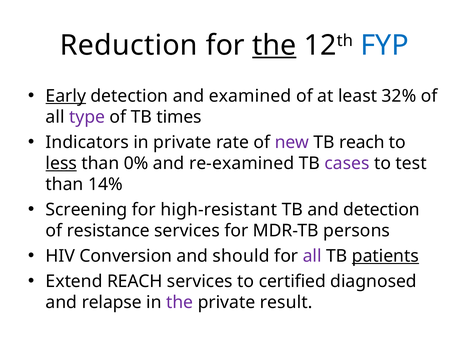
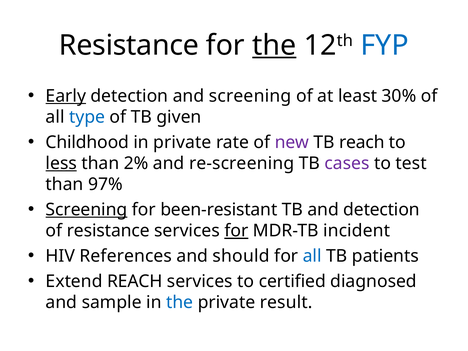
Reduction at (129, 45): Reduction -> Resistance
and examined: examined -> screening
32%: 32% -> 30%
type colour: purple -> blue
times: times -> given
Indicators: Indicators -> Childhood
0%: 0% -> 2%
re-examined: re-examined -> re-screening
14%: 14% -> 97%
Screening at (87, 210) underline: none -> present
high-resistant: high-resistant -> been-resistant
for at (236, 231) underline: none -> present
persons: persons -> incident
Conversion: Conversion -> References
all at (312, 256) colour: purple -> blue
patients underline: present -> none
relapse: relapse -> sample
the at (180, 302) colour: purple -> blue
